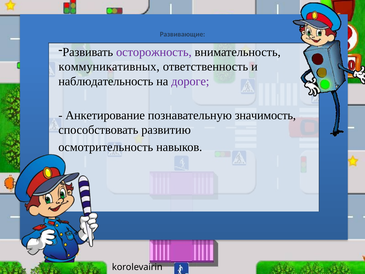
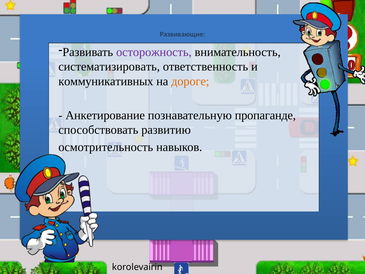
коммуникативных: коммуникативных -> систематизировать
наблюдательность: наблюдательность -> коммуникативных
дороге colour: purple -> orange
значимость: значимость -> пропаганде
